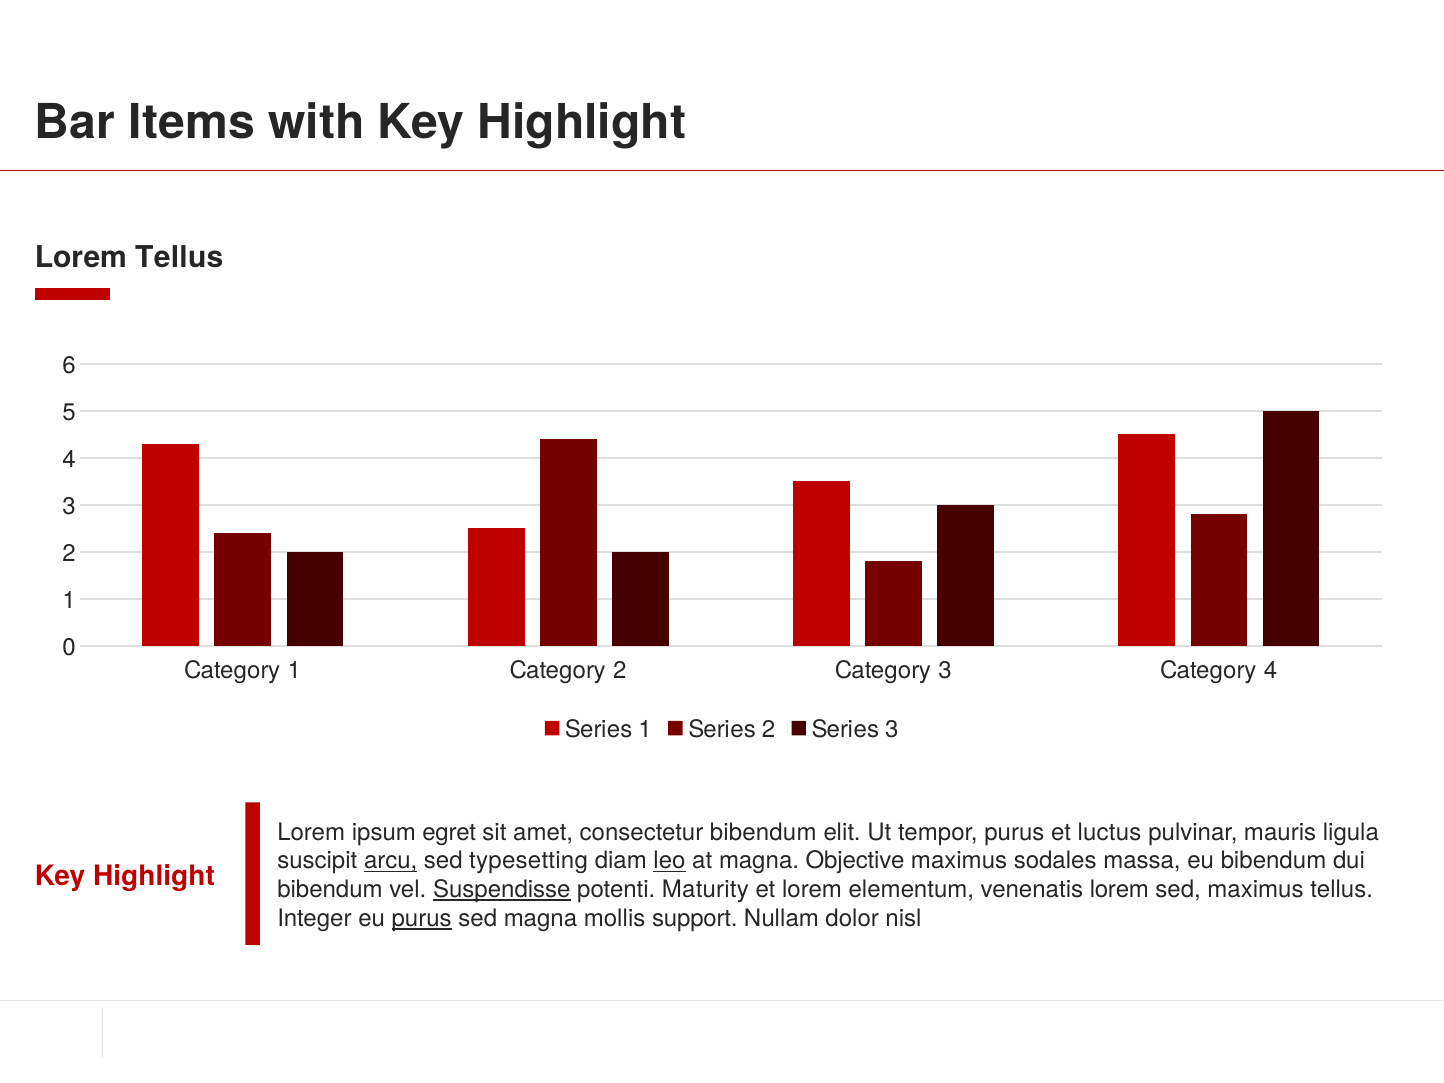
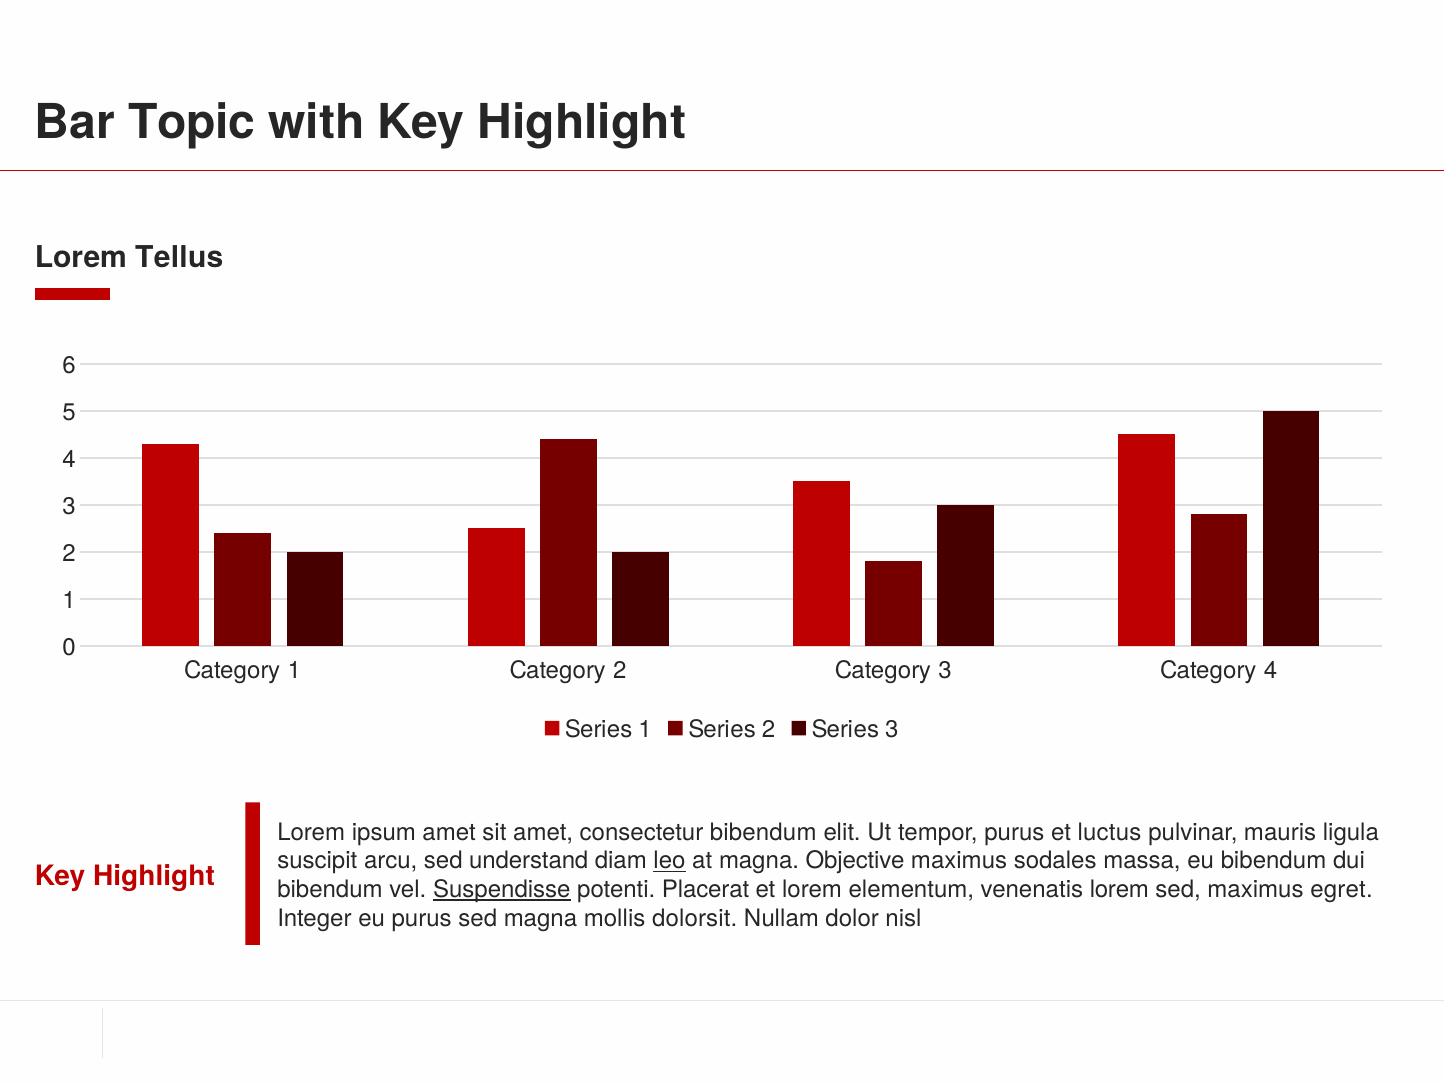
Items: Items -> Topic
ipsum egret: egret -> amet
arcu underline: present -> none
typesetting: typesetting -> understand
Maturity: Maturity -> Placerat
maximus tellus: tellus -> egret
purus at (422, 919) underline: present -> none
support: support -> dolorsit
